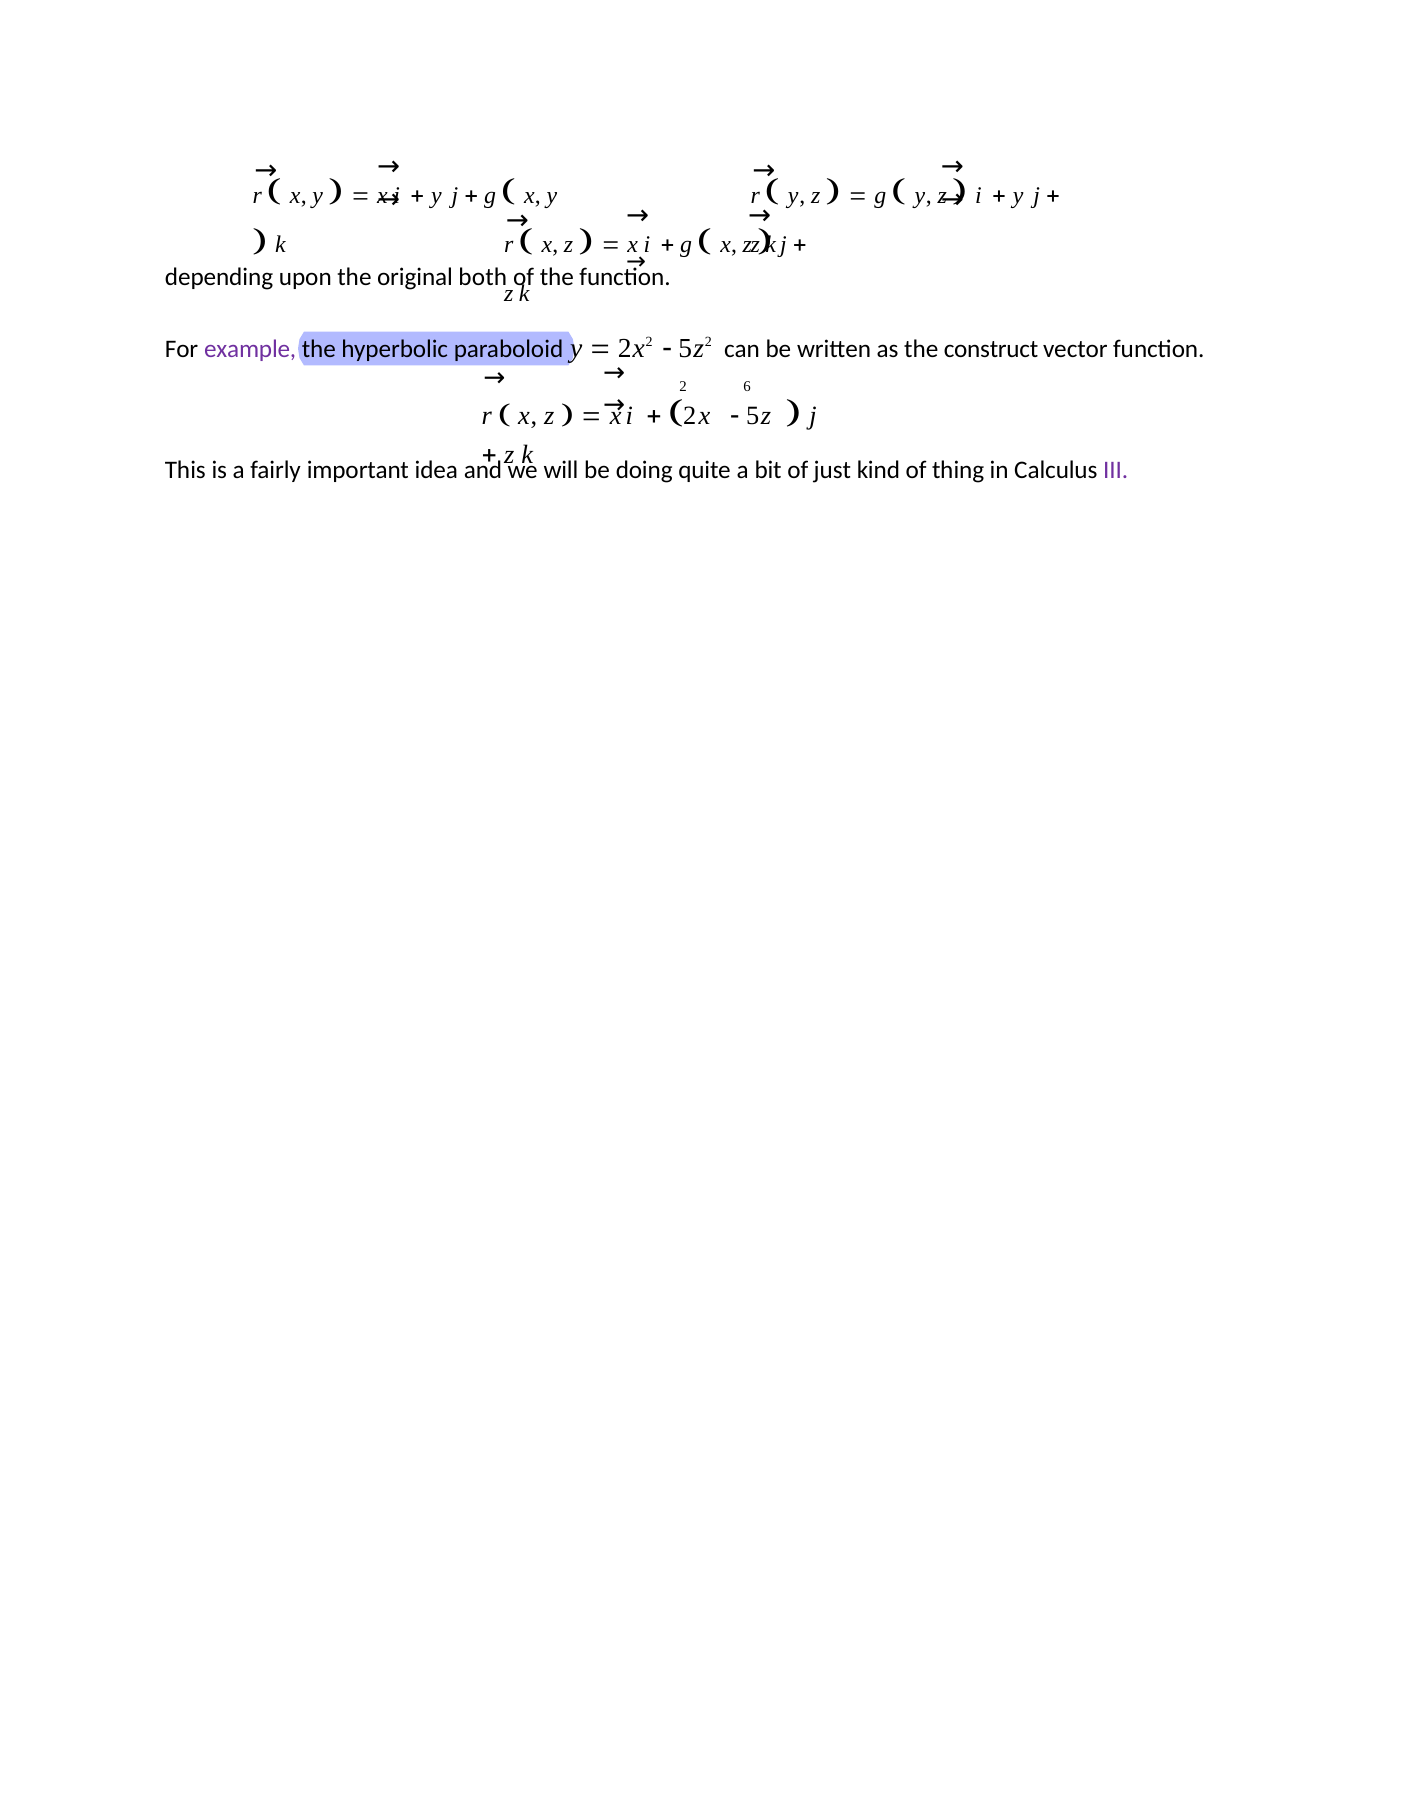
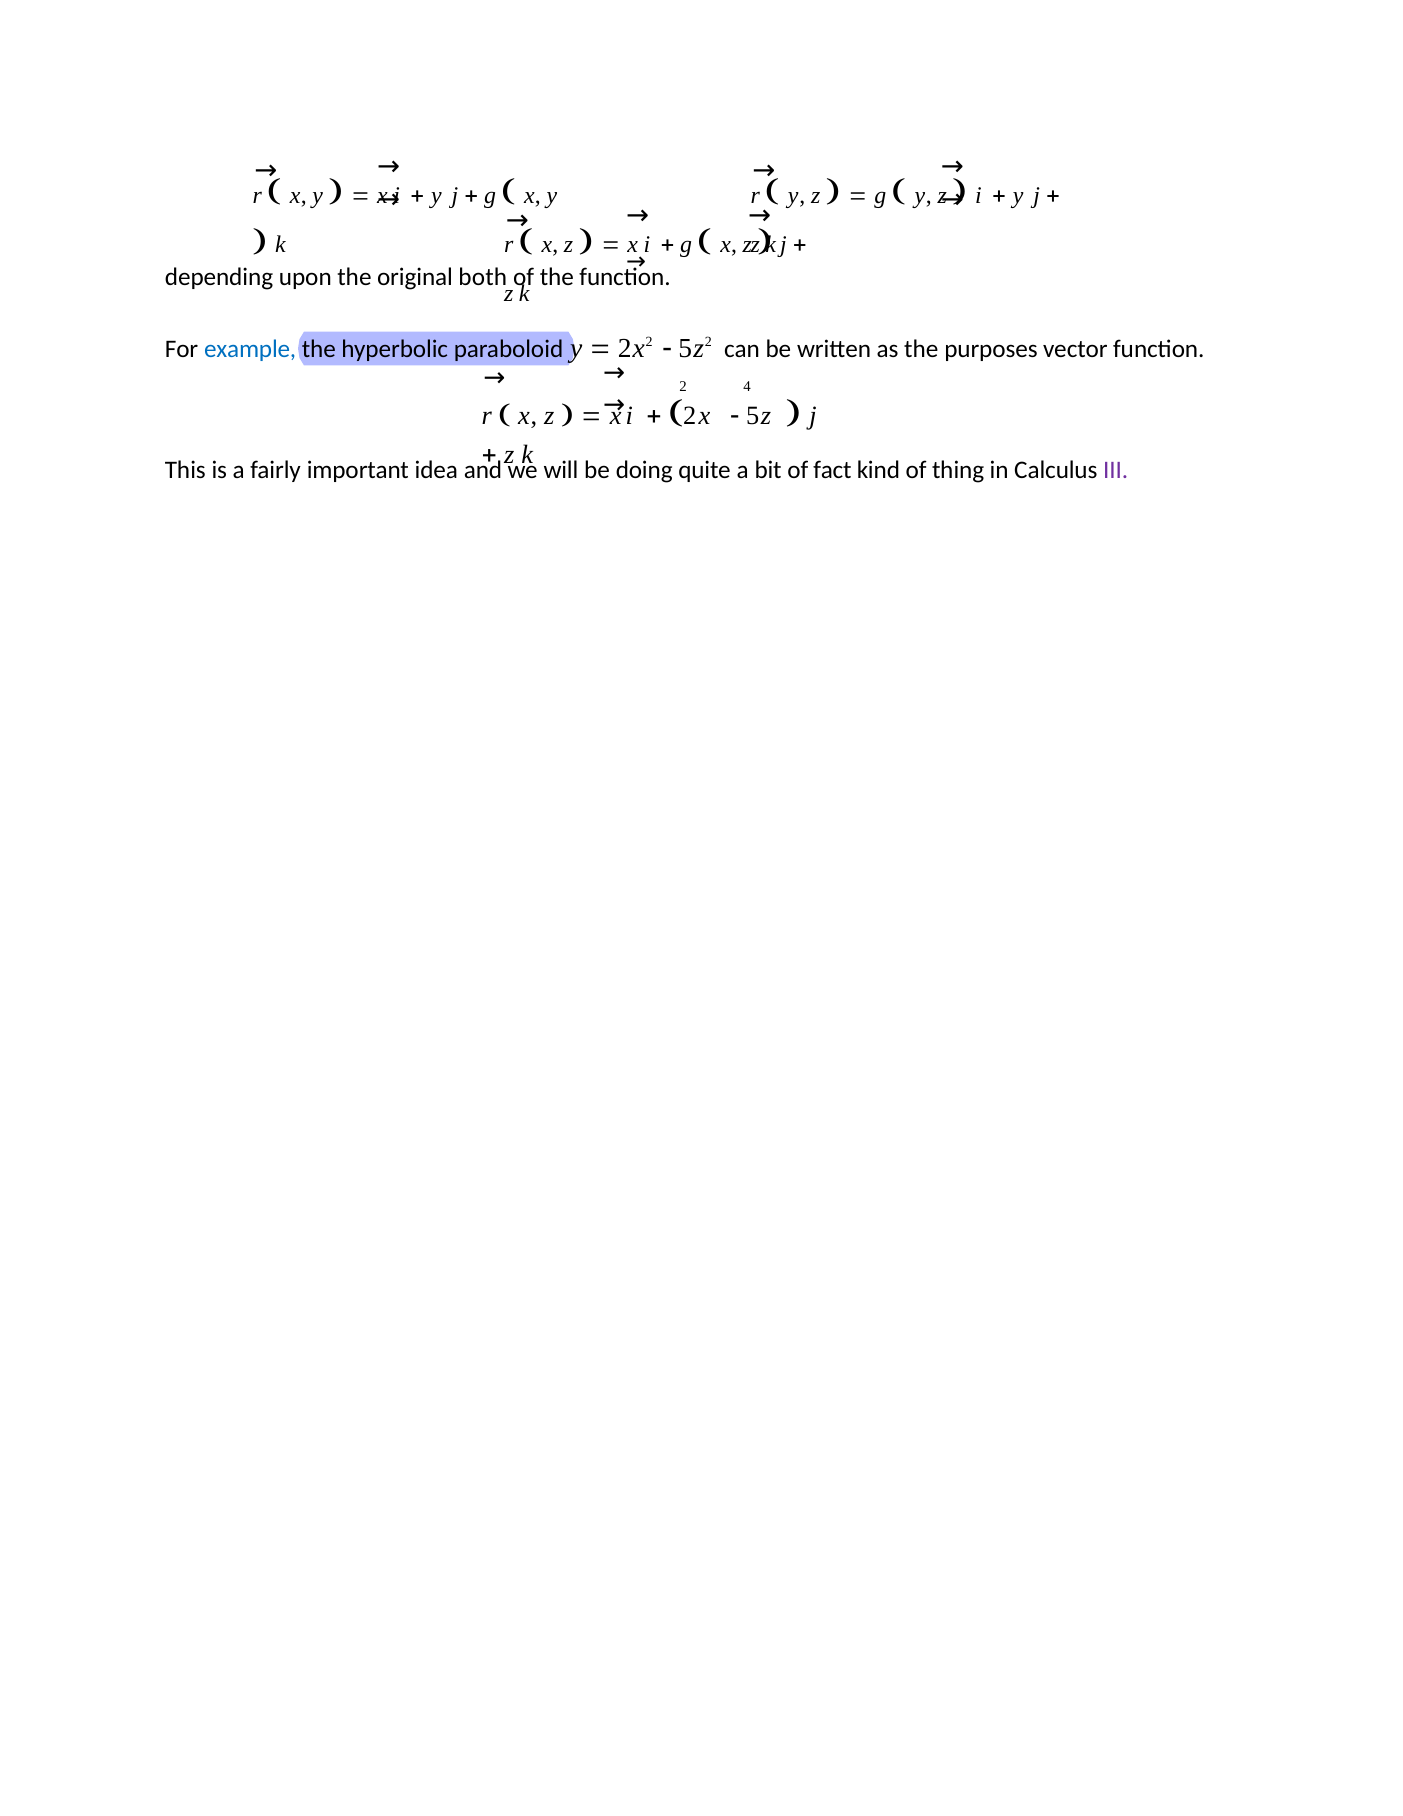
example colour: purple -> blue
construct: construct -> purposes
6: 6 -> 4
just: just -> fact
